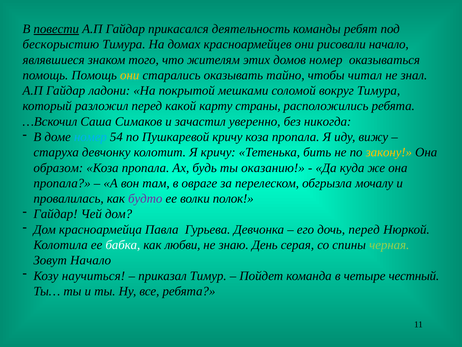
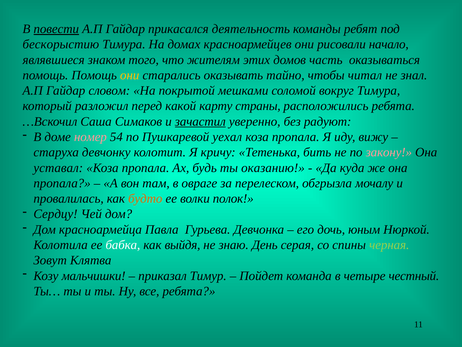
домов номер: номер -> часть
ладони: ладони -> словом
зачастил underline: none -> present
никогда: никогда -> радуют
номер at (90, 137) colour: light blue -> pink
Пушкаревой кричу: кричу -> уехал
закону colour: yellow -> pink
образом: образом -> уставал
будто colour: purple -> orange
Гайдар at (56, 214): Гайдар -> Сердцу
дочь перед: перед -> юным
любви: любви -> выйдя
Зовут Начало: Начало -> Клятва
научиться: научиться -> мальчишки
